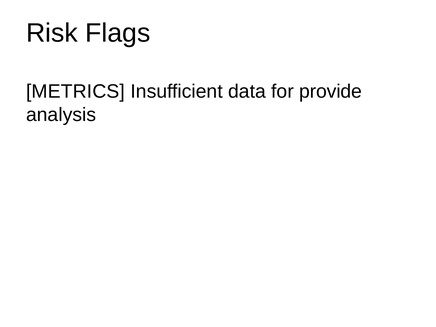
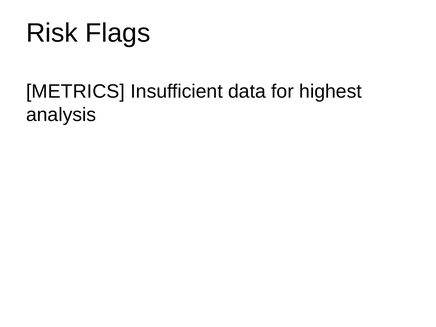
provide: provide -> highest
